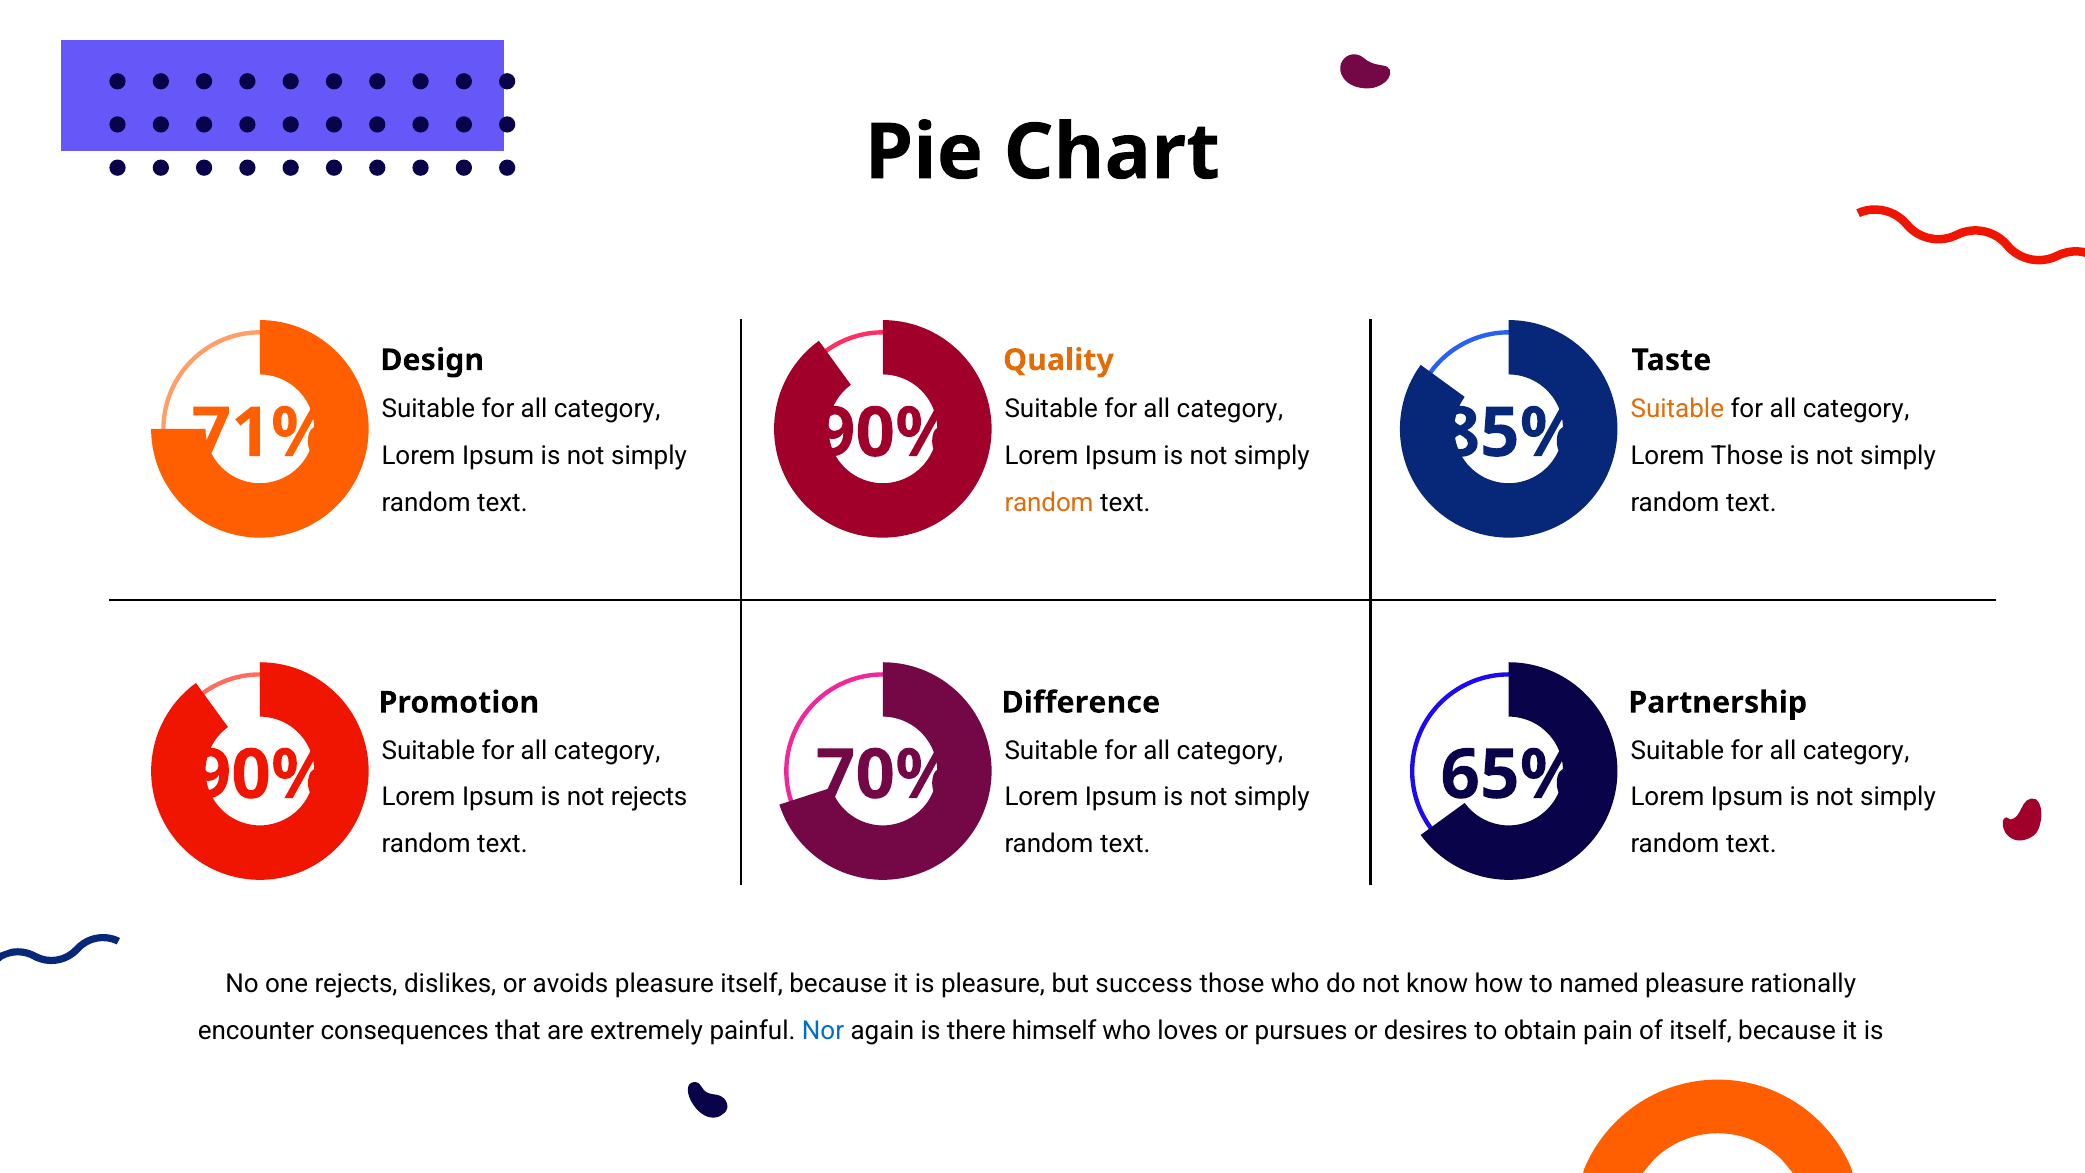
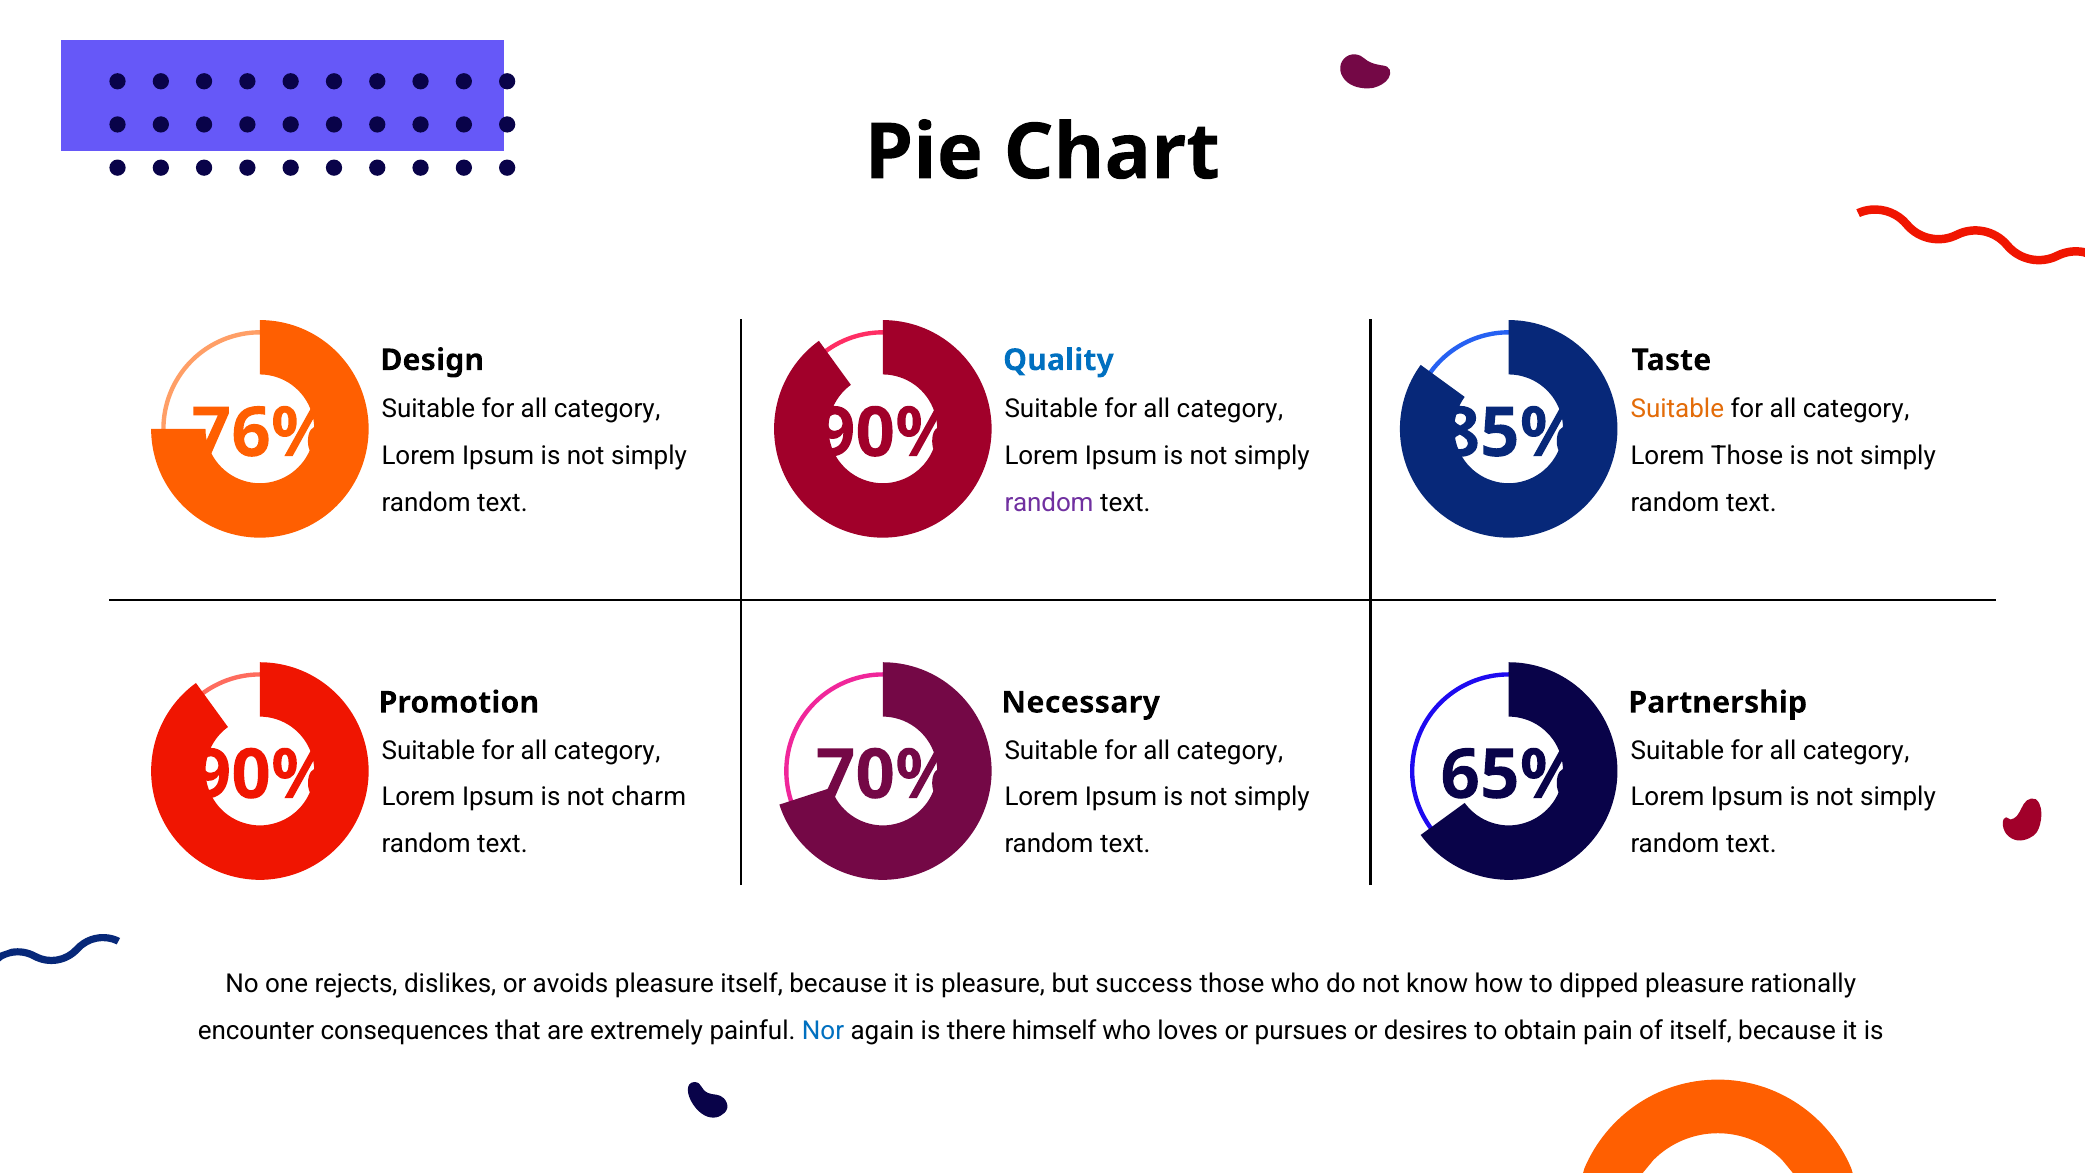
Quality colour: orange -> blue
71%: 71% -> 76%
random at (1049, 502) colour: orange -> purple
Difference: Difference -> Necessary
not rejects: rejects -> charm
named: named -> dipped
